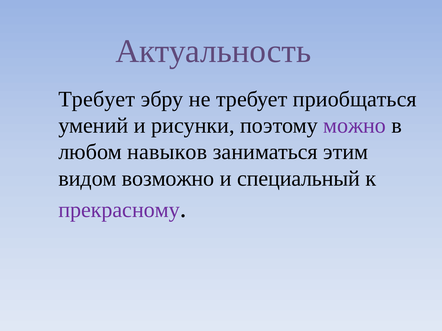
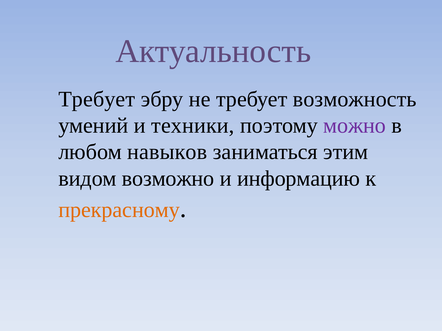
приобщаться: приобщаться -> возможность
рисунки: рисунки -> техники
специальный: специальный -> информацию
прекрасному colour: purple -> orange
